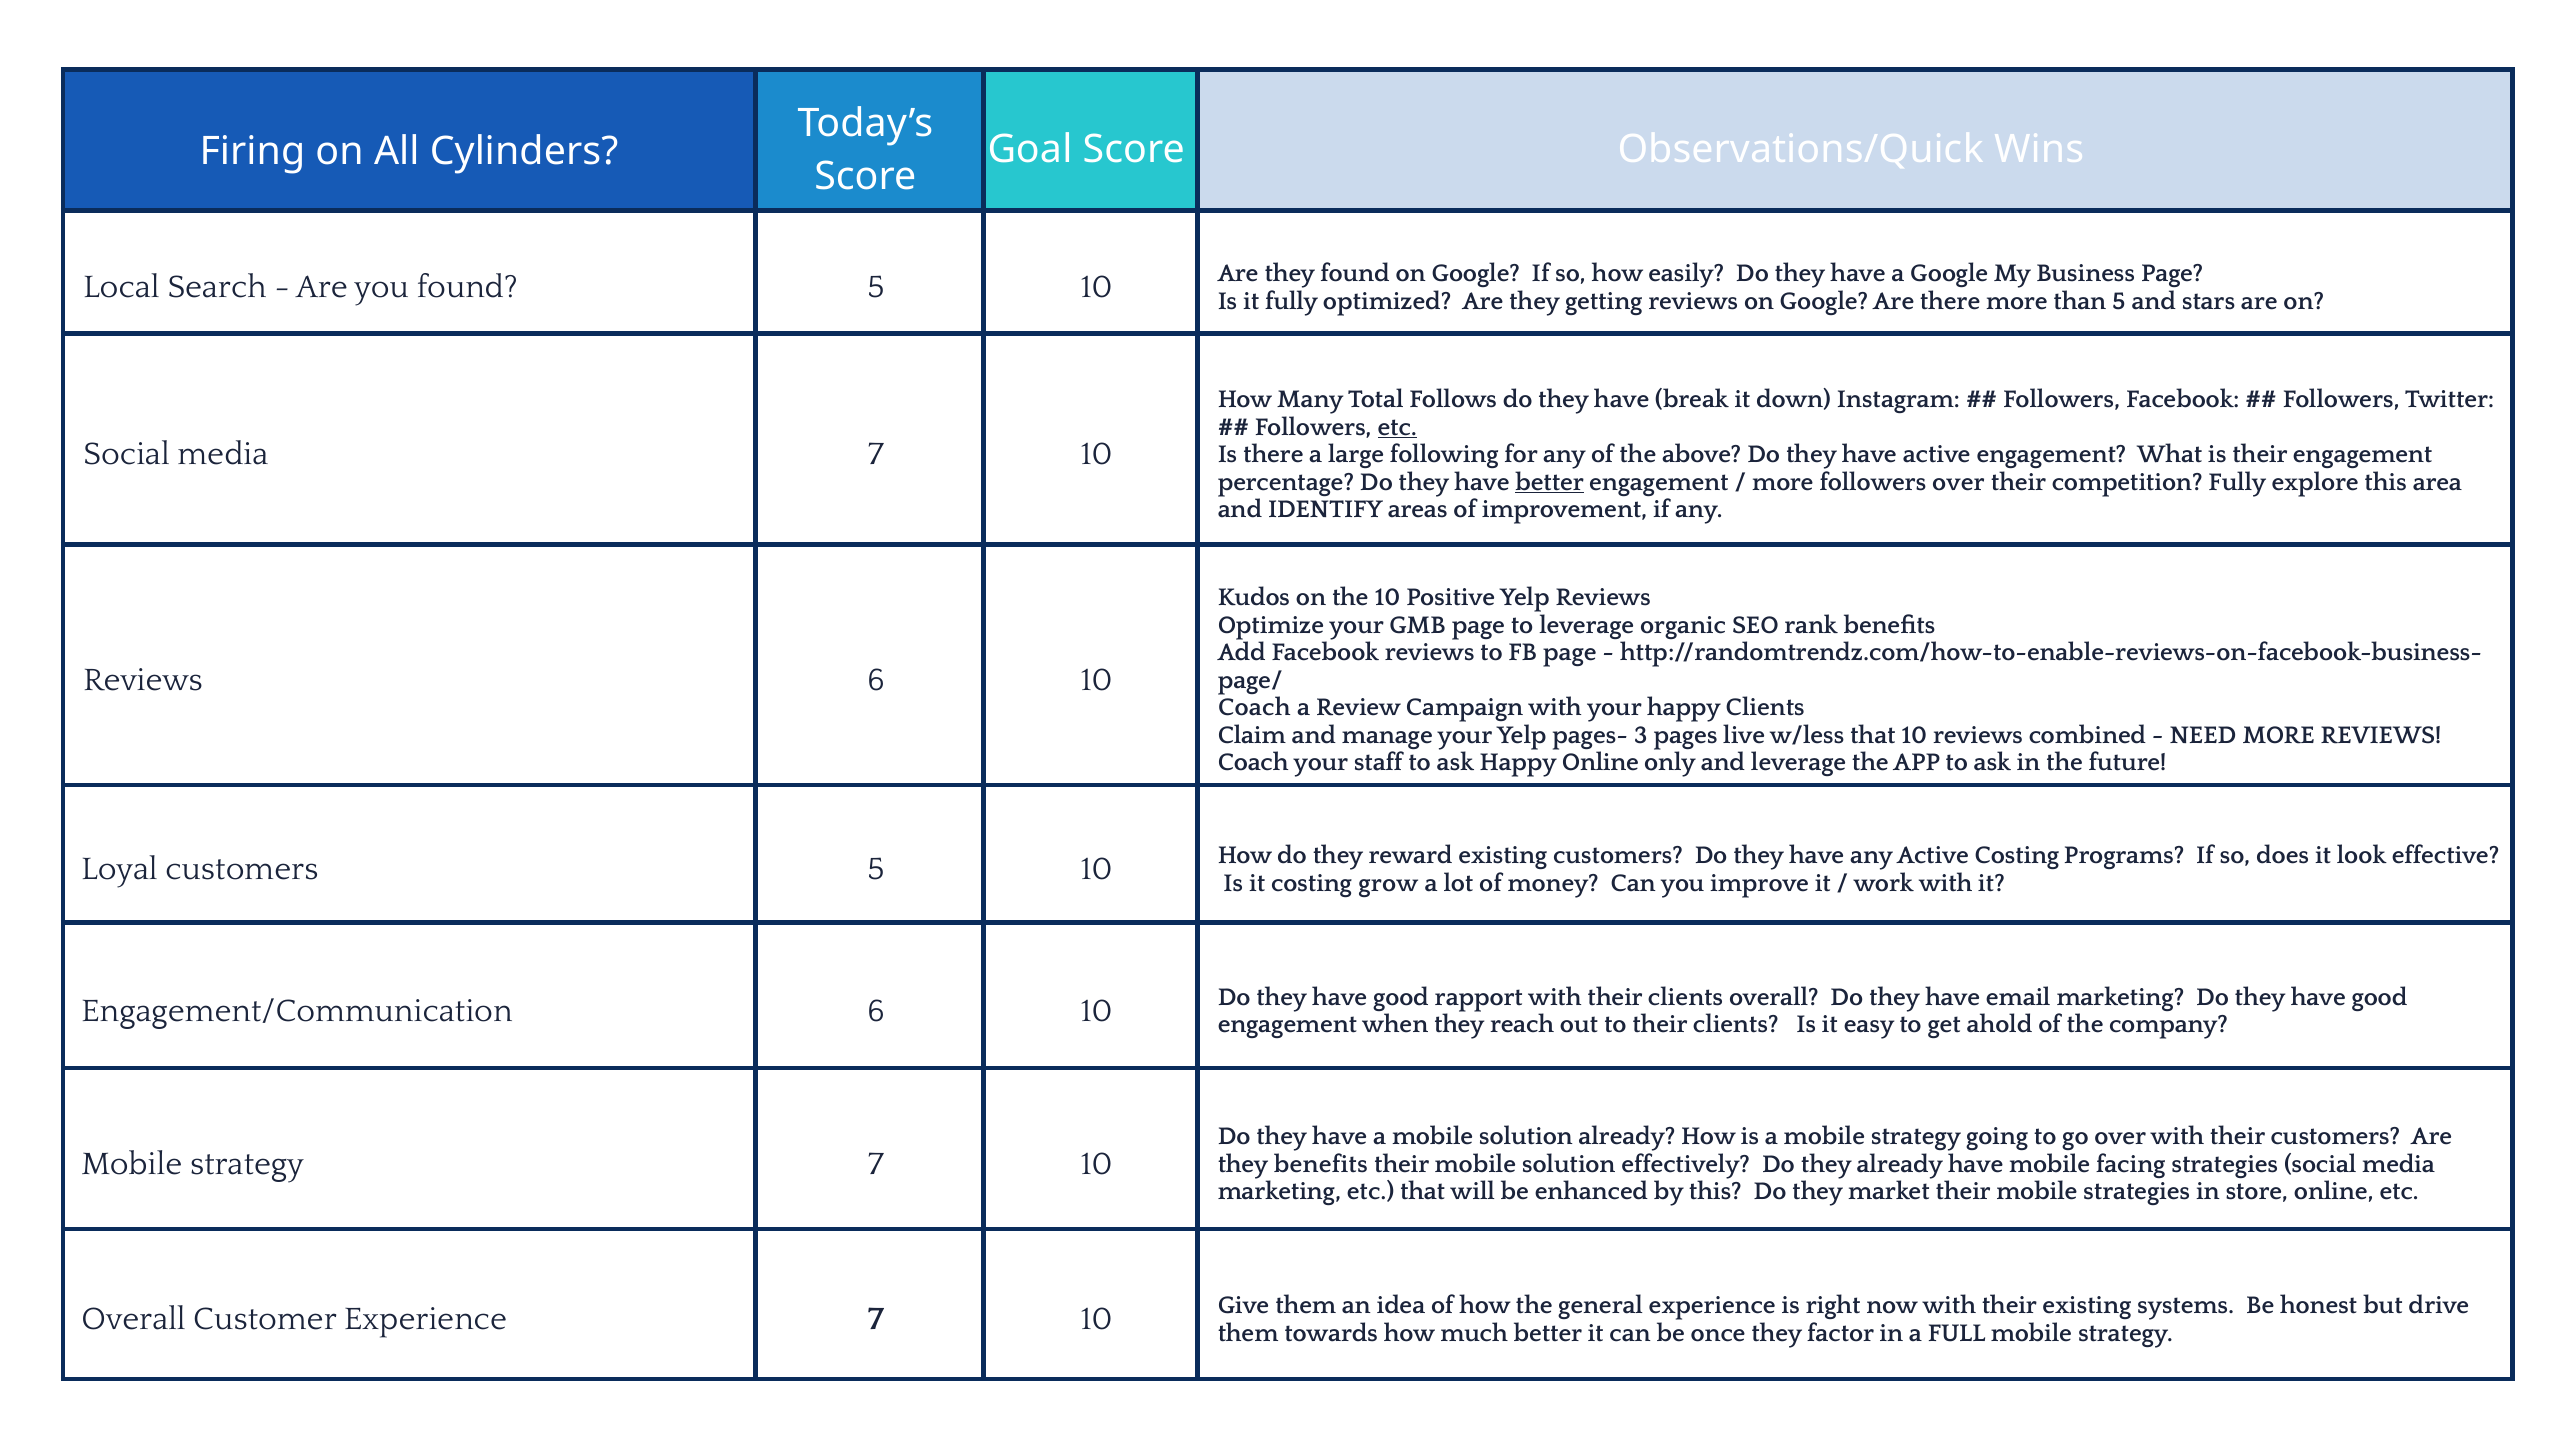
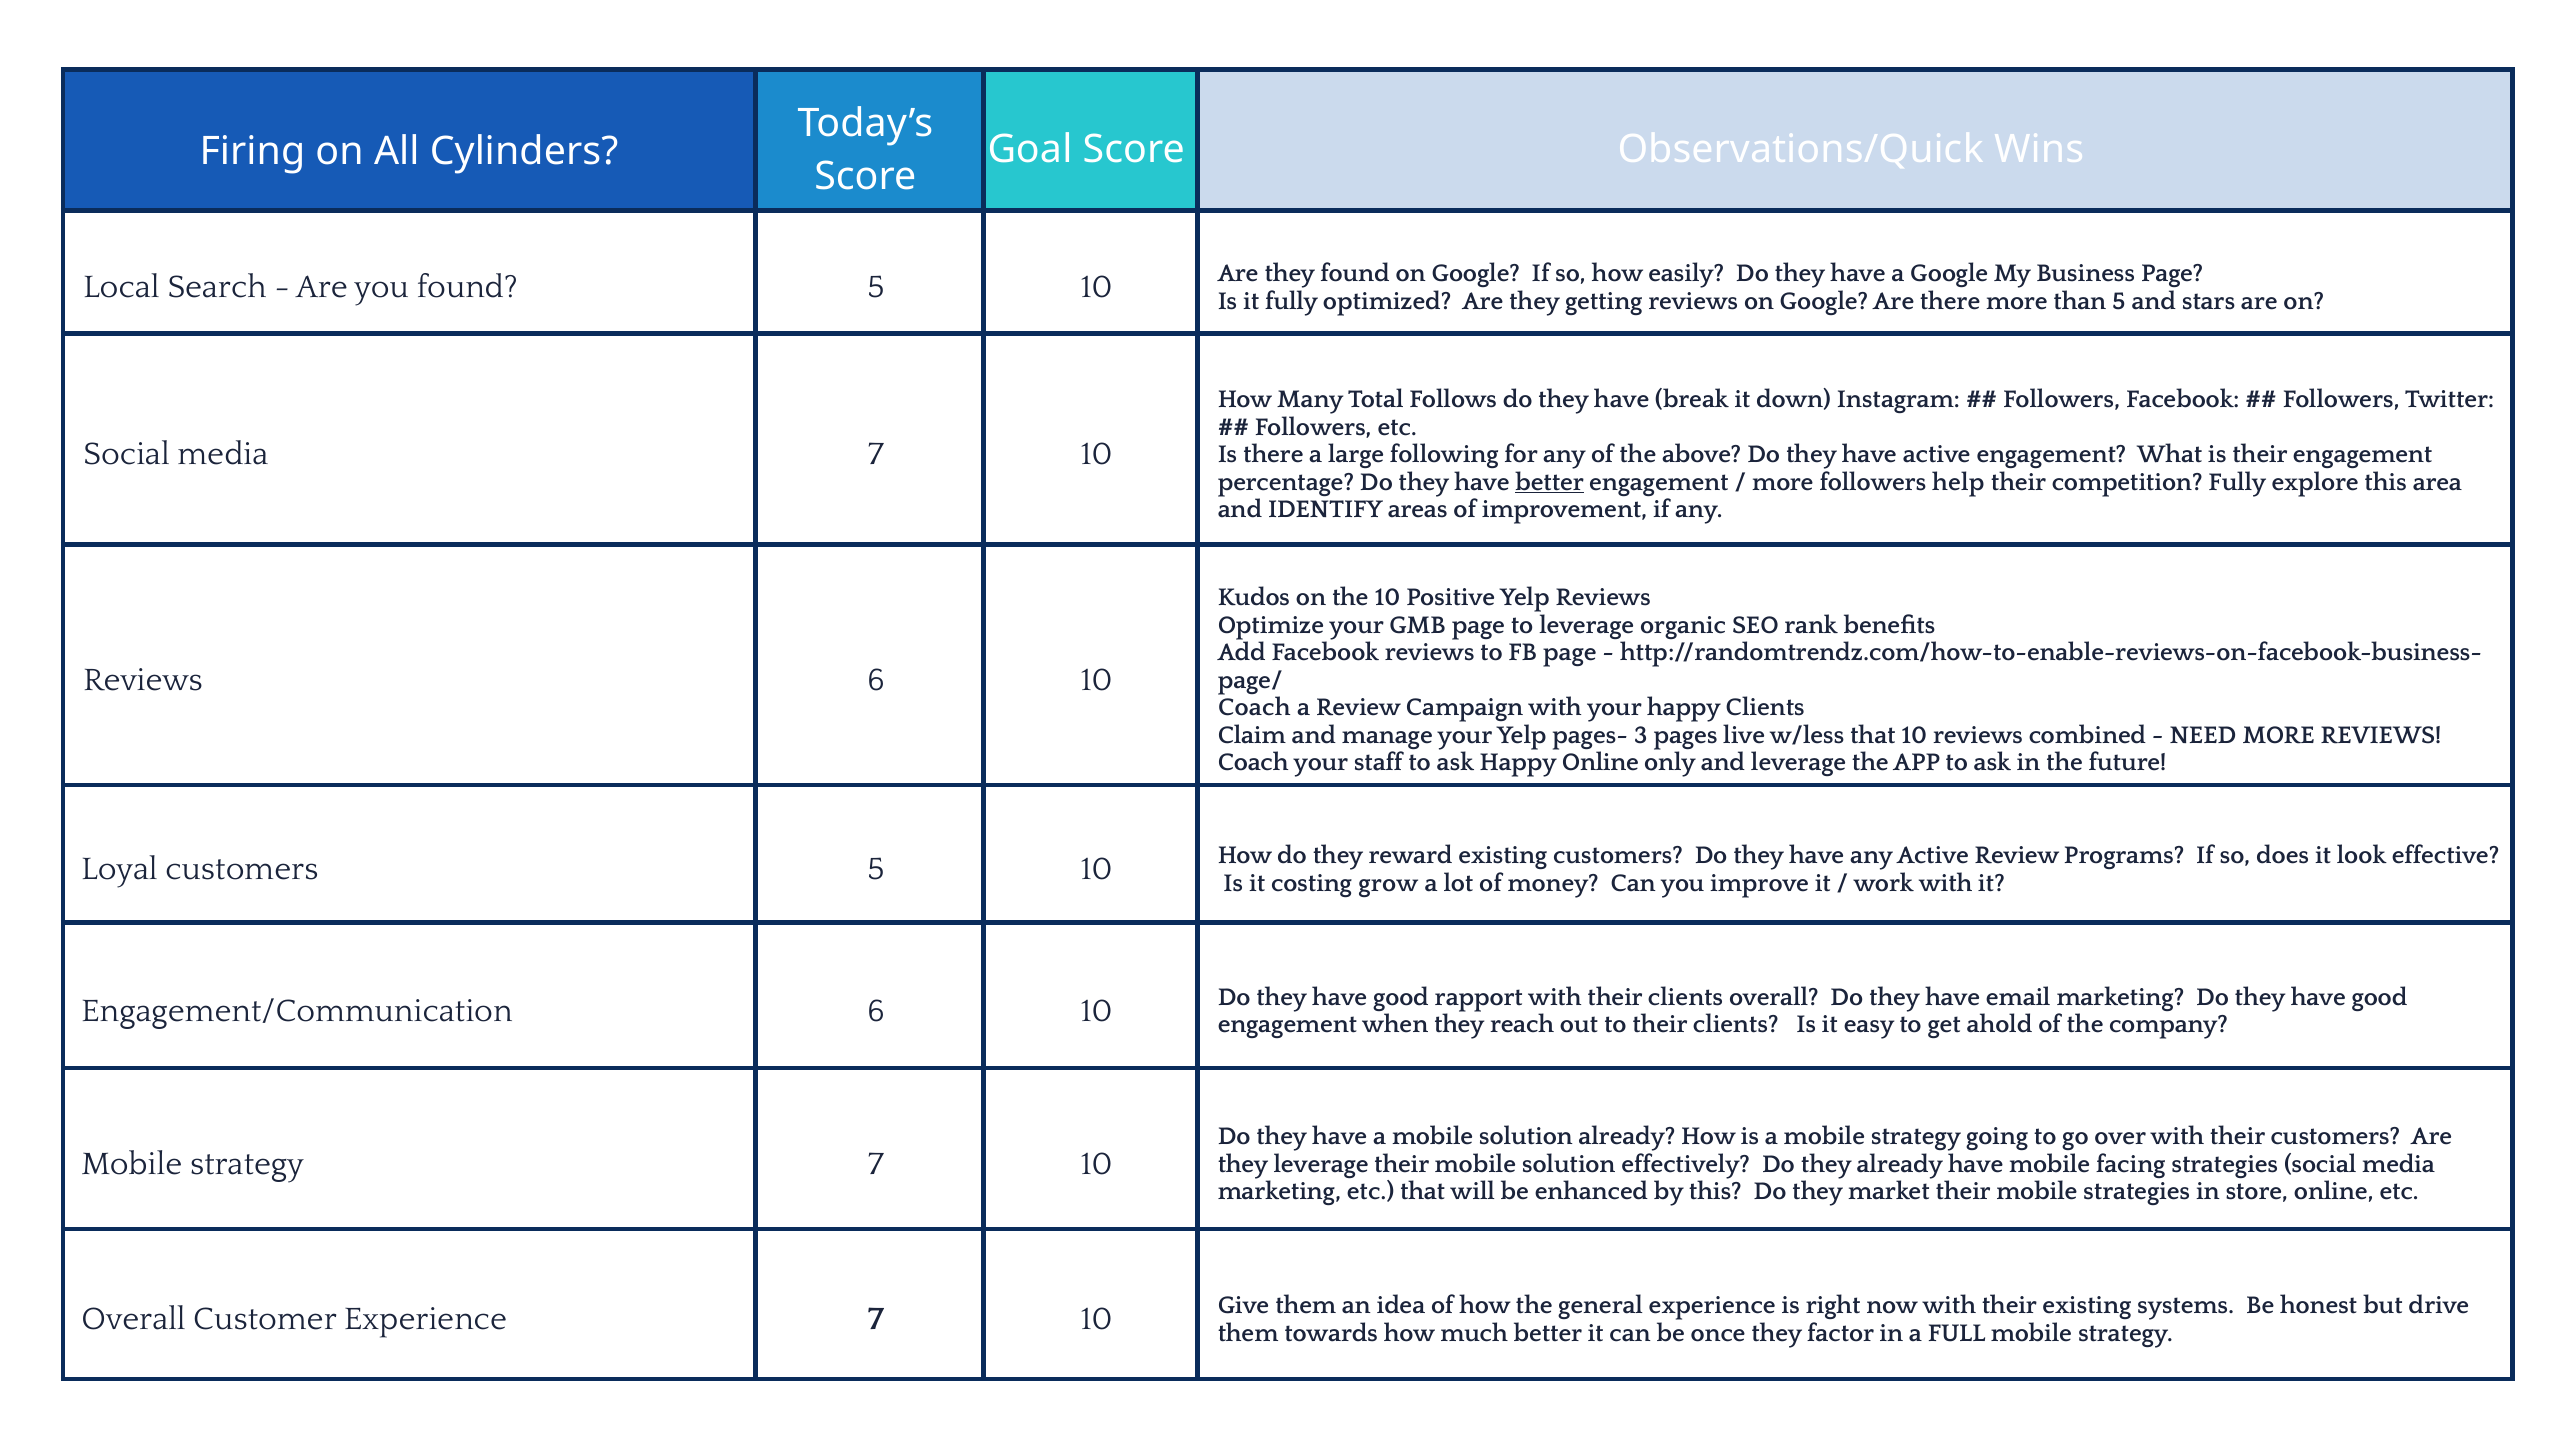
etc at (1397, 427) underline: present -> none
followers over: over -> help
Active Costing: Costing -> Review
they benefits: benefits -> leverage
